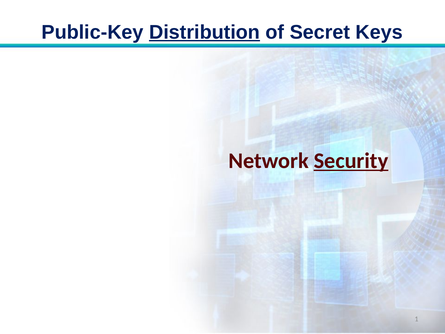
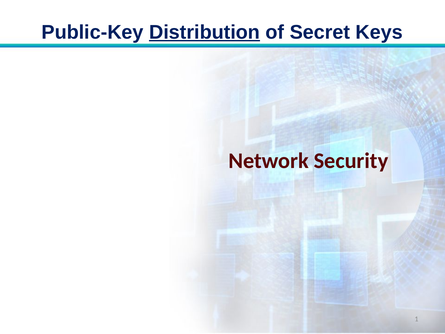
Security underline: present -> none
